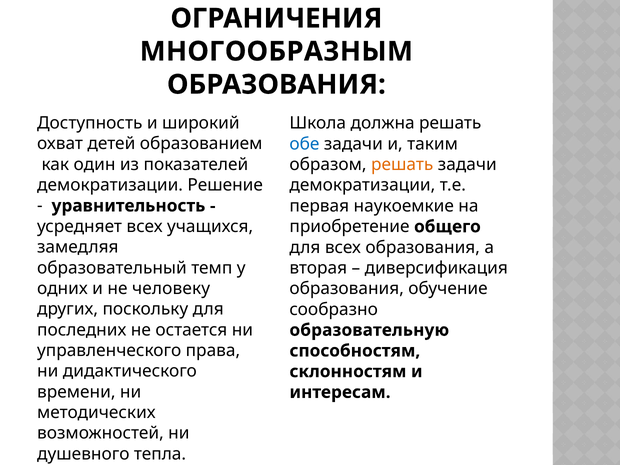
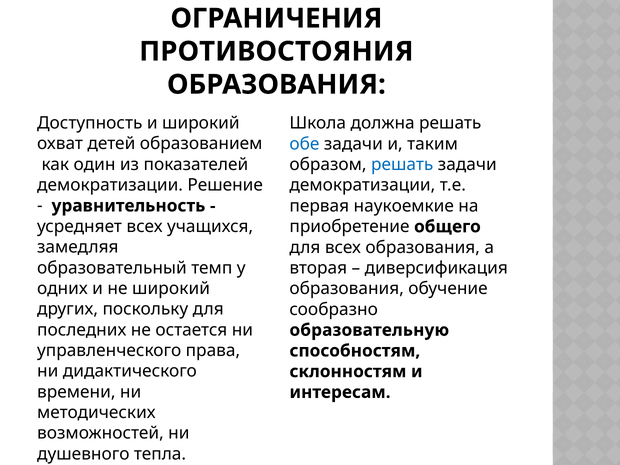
МНОГООБРАЗНЫМ: МНОГООБРАЗНЫМ -> ПРОТИВОСТОЯНИЯ
решать at (402, 165) colour: orange -> blue
не человеку: человеку -> широкий
